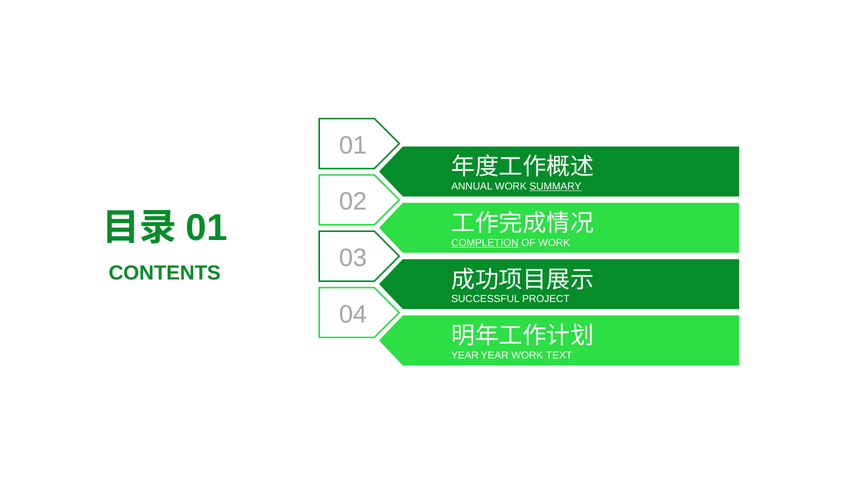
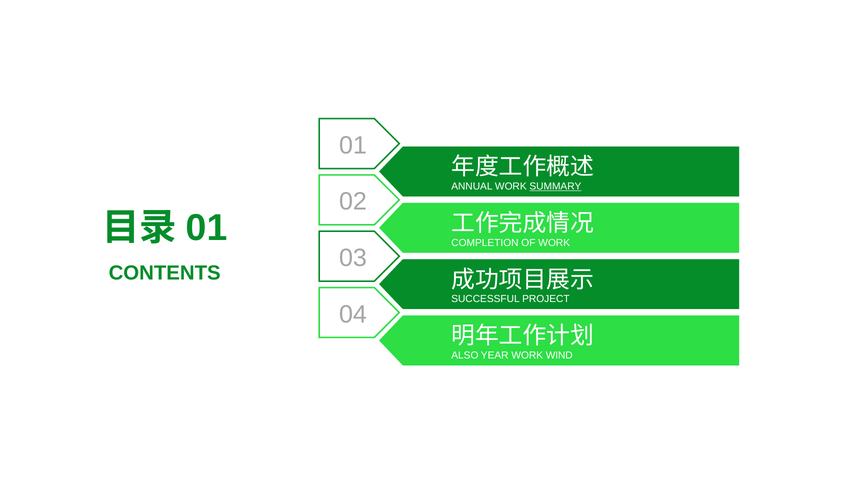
COMPLETION underline: present -> none
YEAR at (465, 355): YEAR -> ALSO
TEXT: TEXT -> WIND
